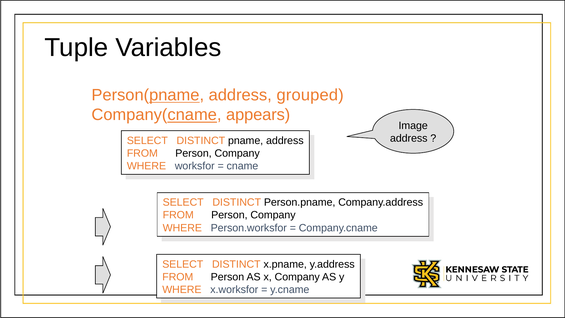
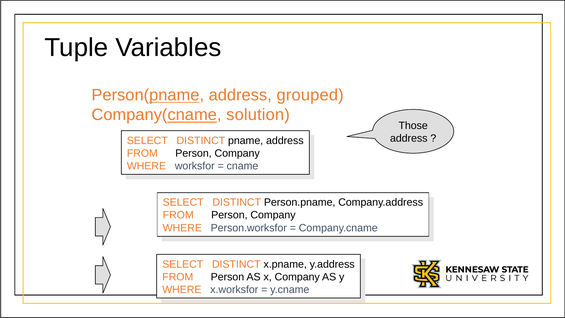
appears: appears -> solution
Image: Image -> Those
